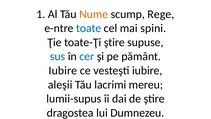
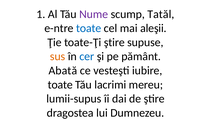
Nume colour: orange -> purple
Rege: Rege -> Tatăl
spini: spini -> aleşii
sus colour: blue -> orange
Iubire at (63, 70): Iubire -> Abată
aleşii at (60, 84): aleşii -> toate
